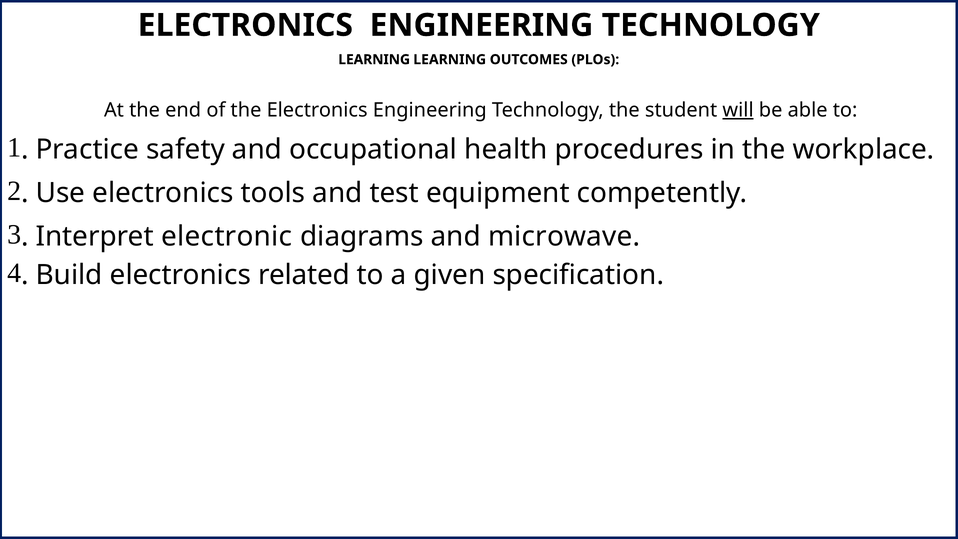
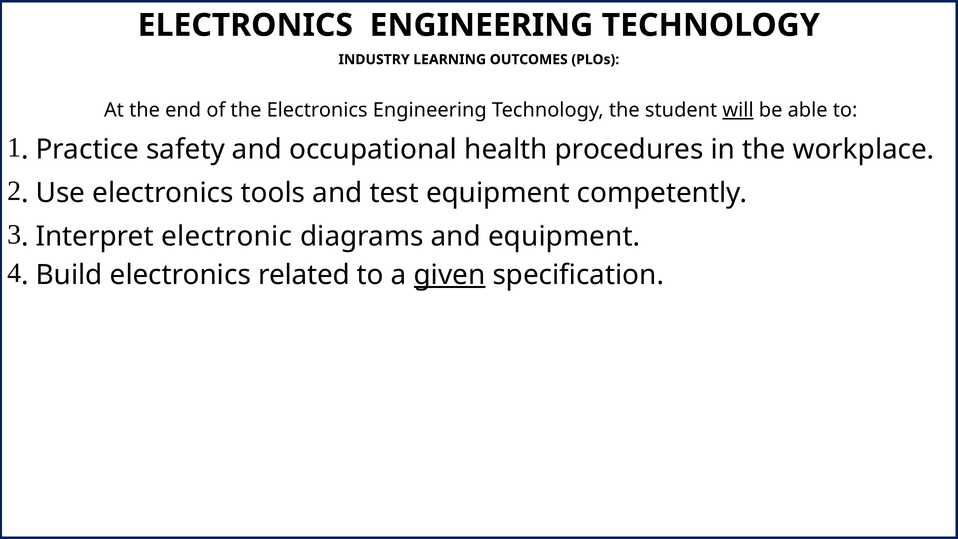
LEARNING at (374, 60): LEARNING -> INDUSTRY
and microwave: microwave -> equipment
given underline: none -> present
